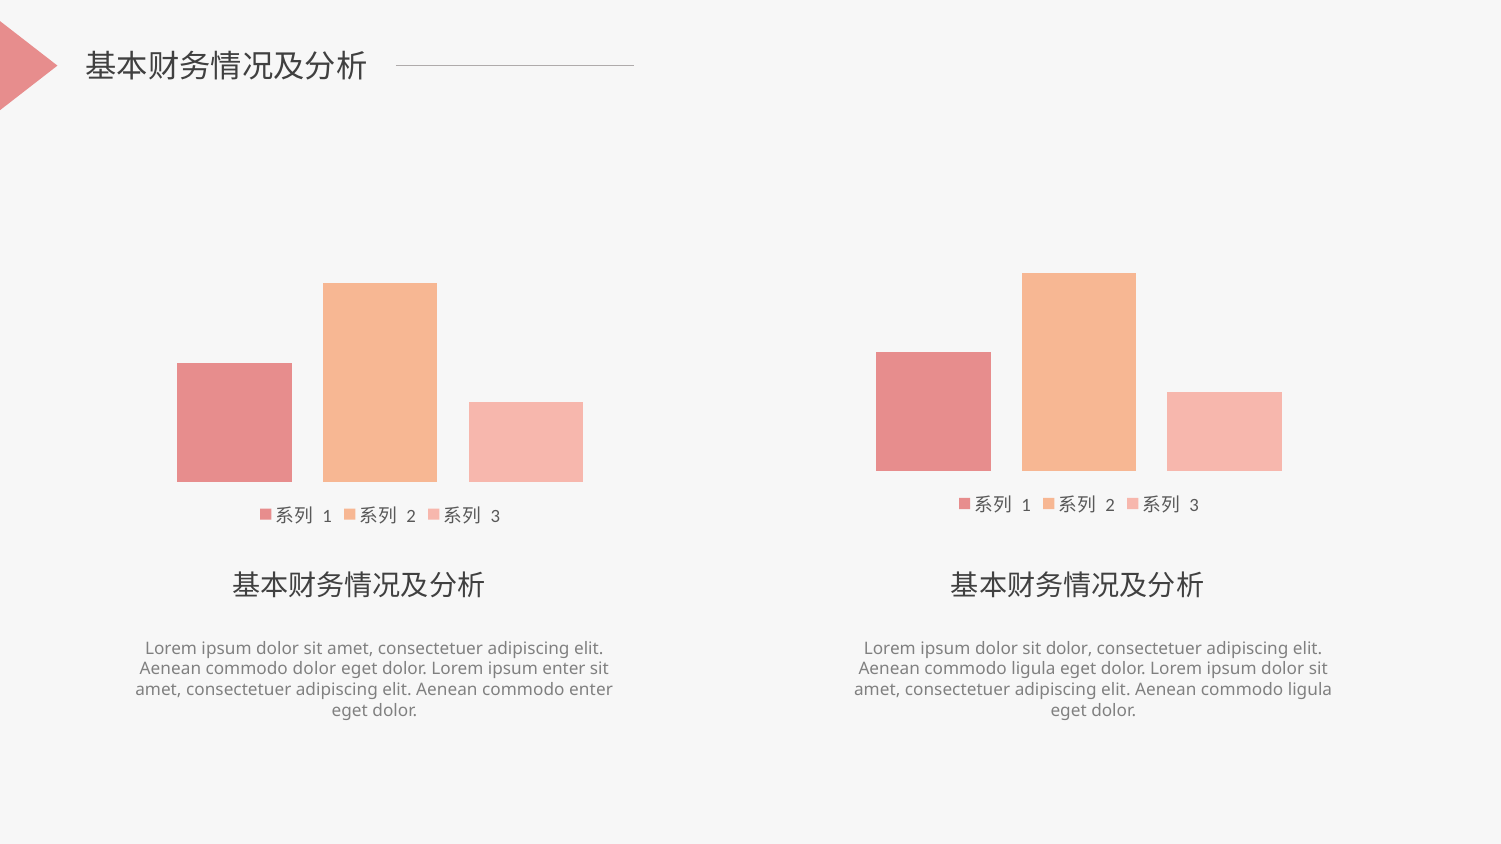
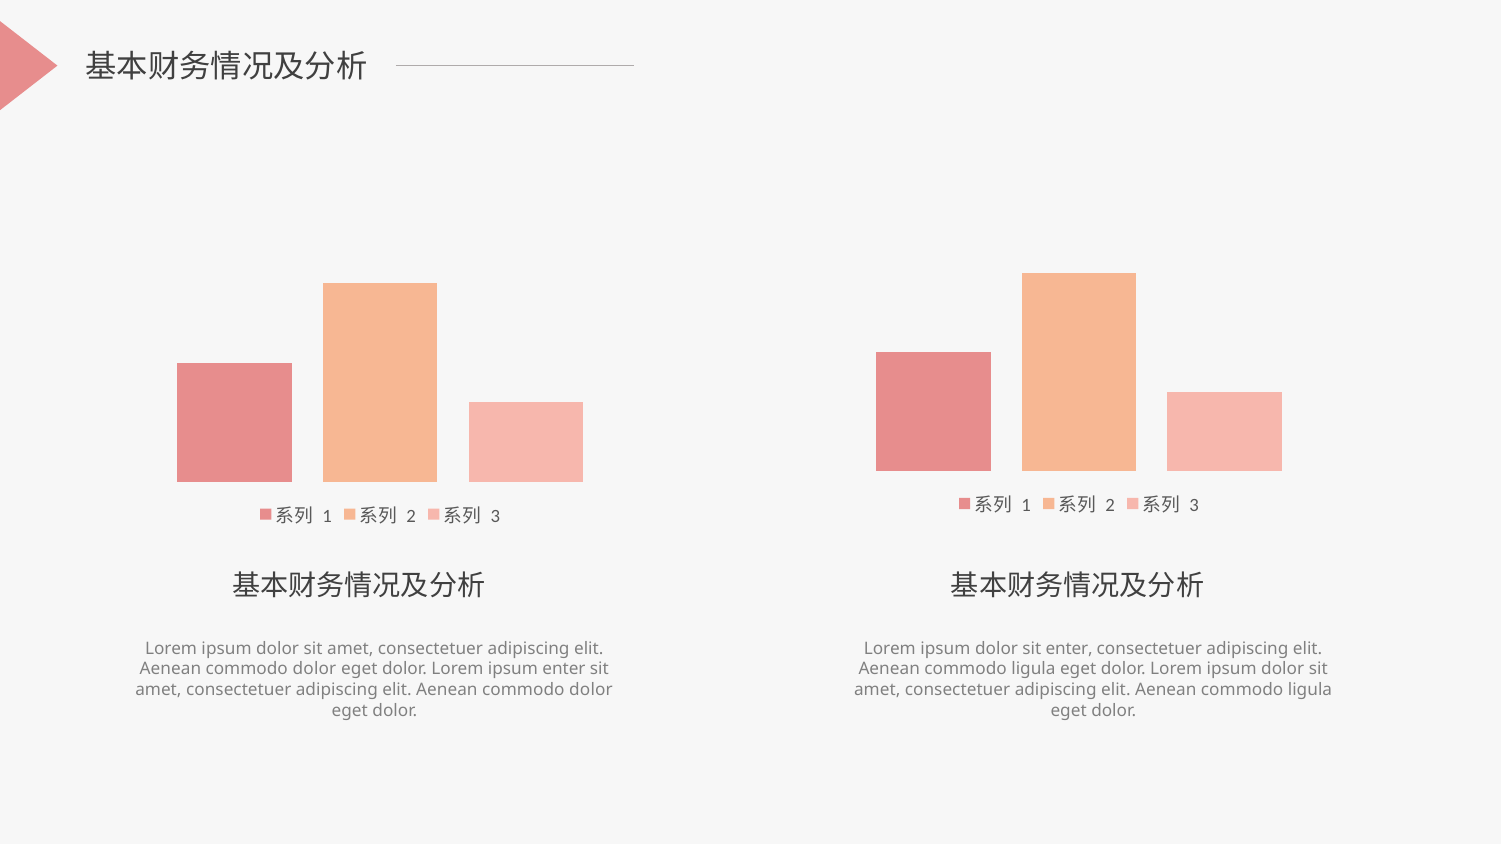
sit dolor: dolor -> enter
enter at (591, 690): enter -> dolor
